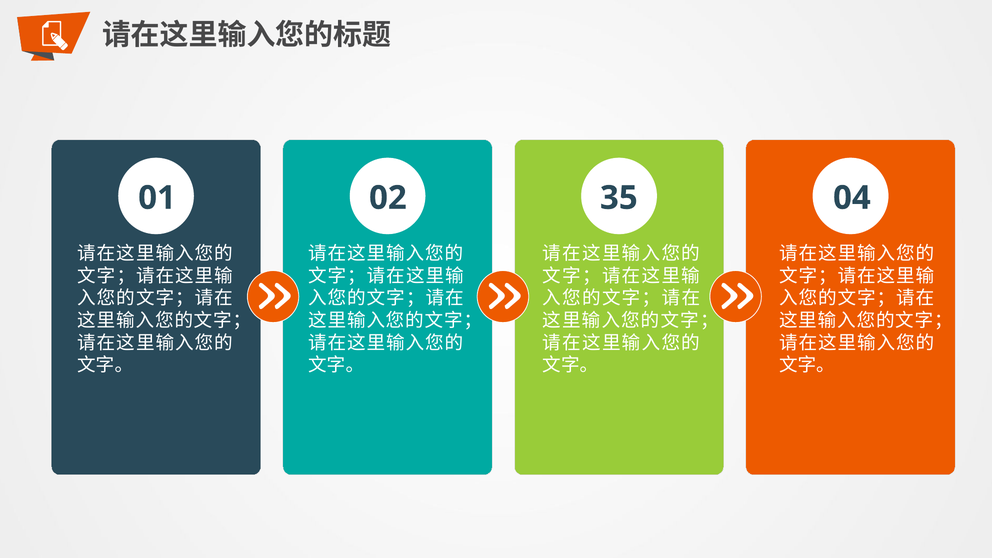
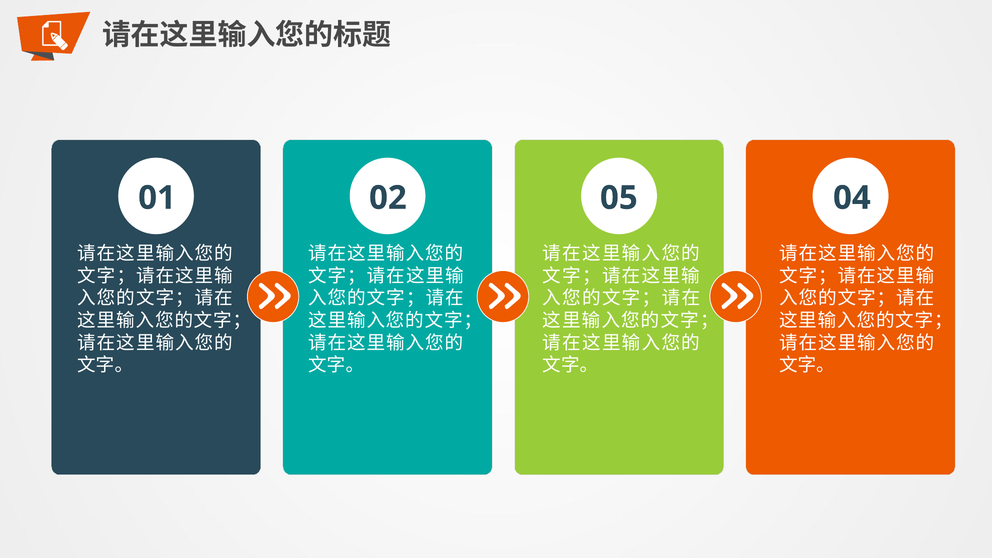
35: 35 -> 05
